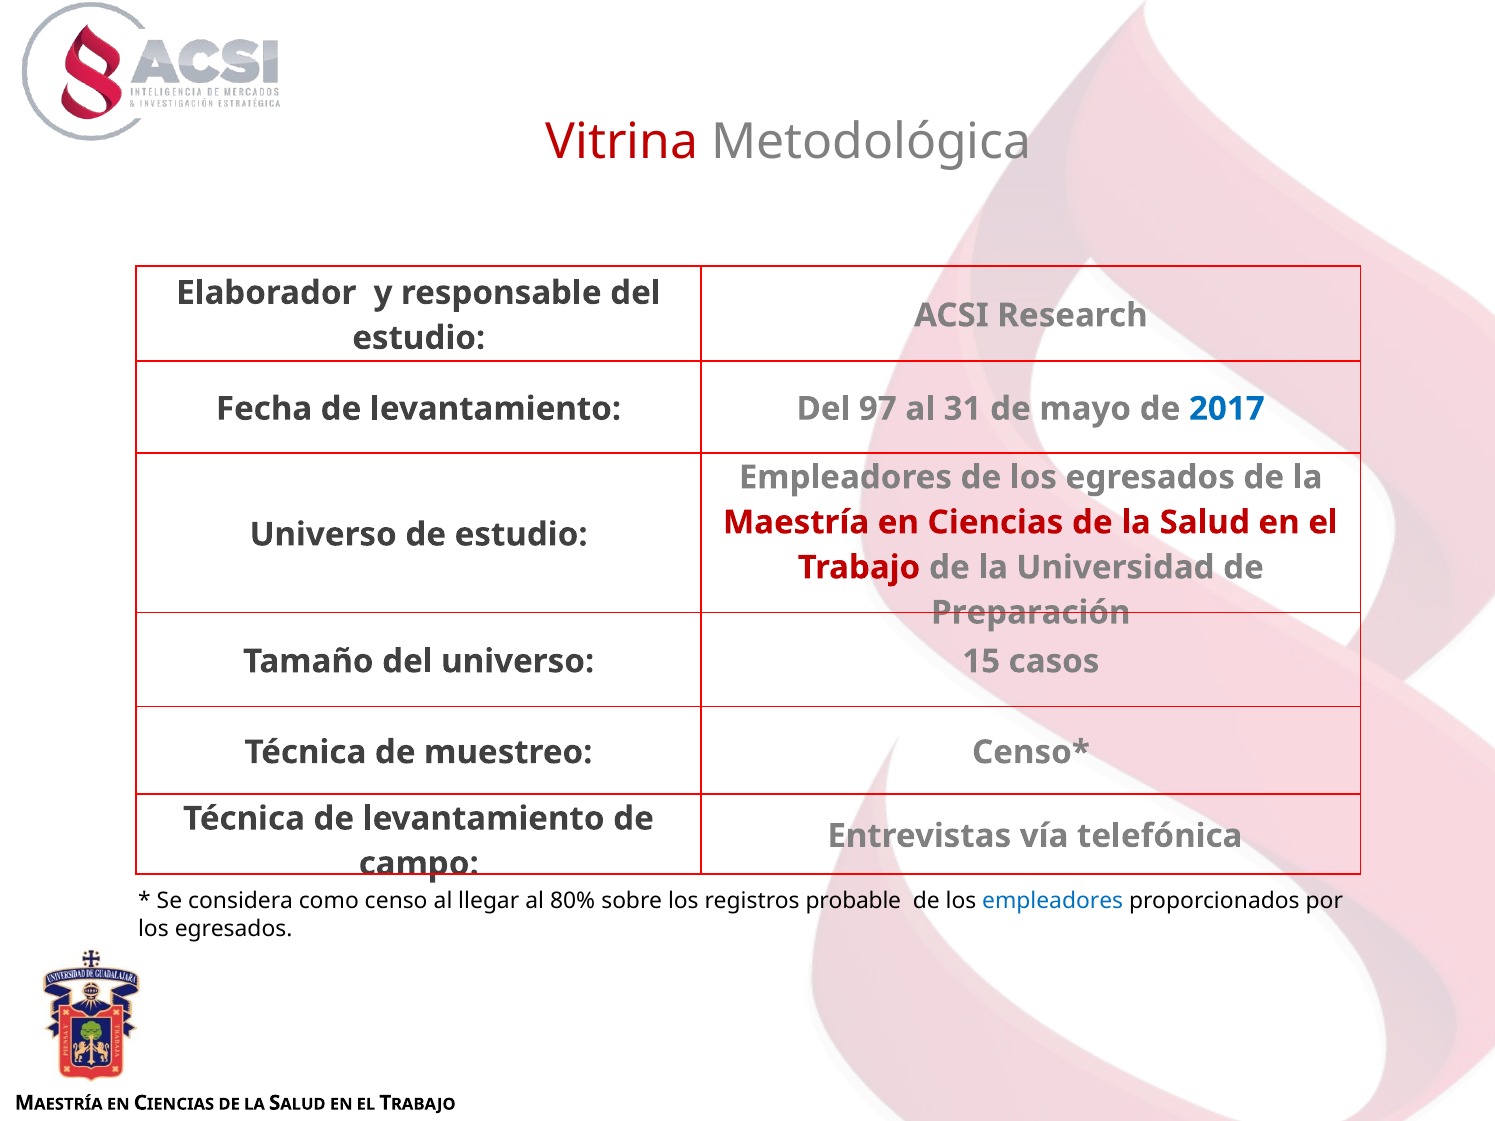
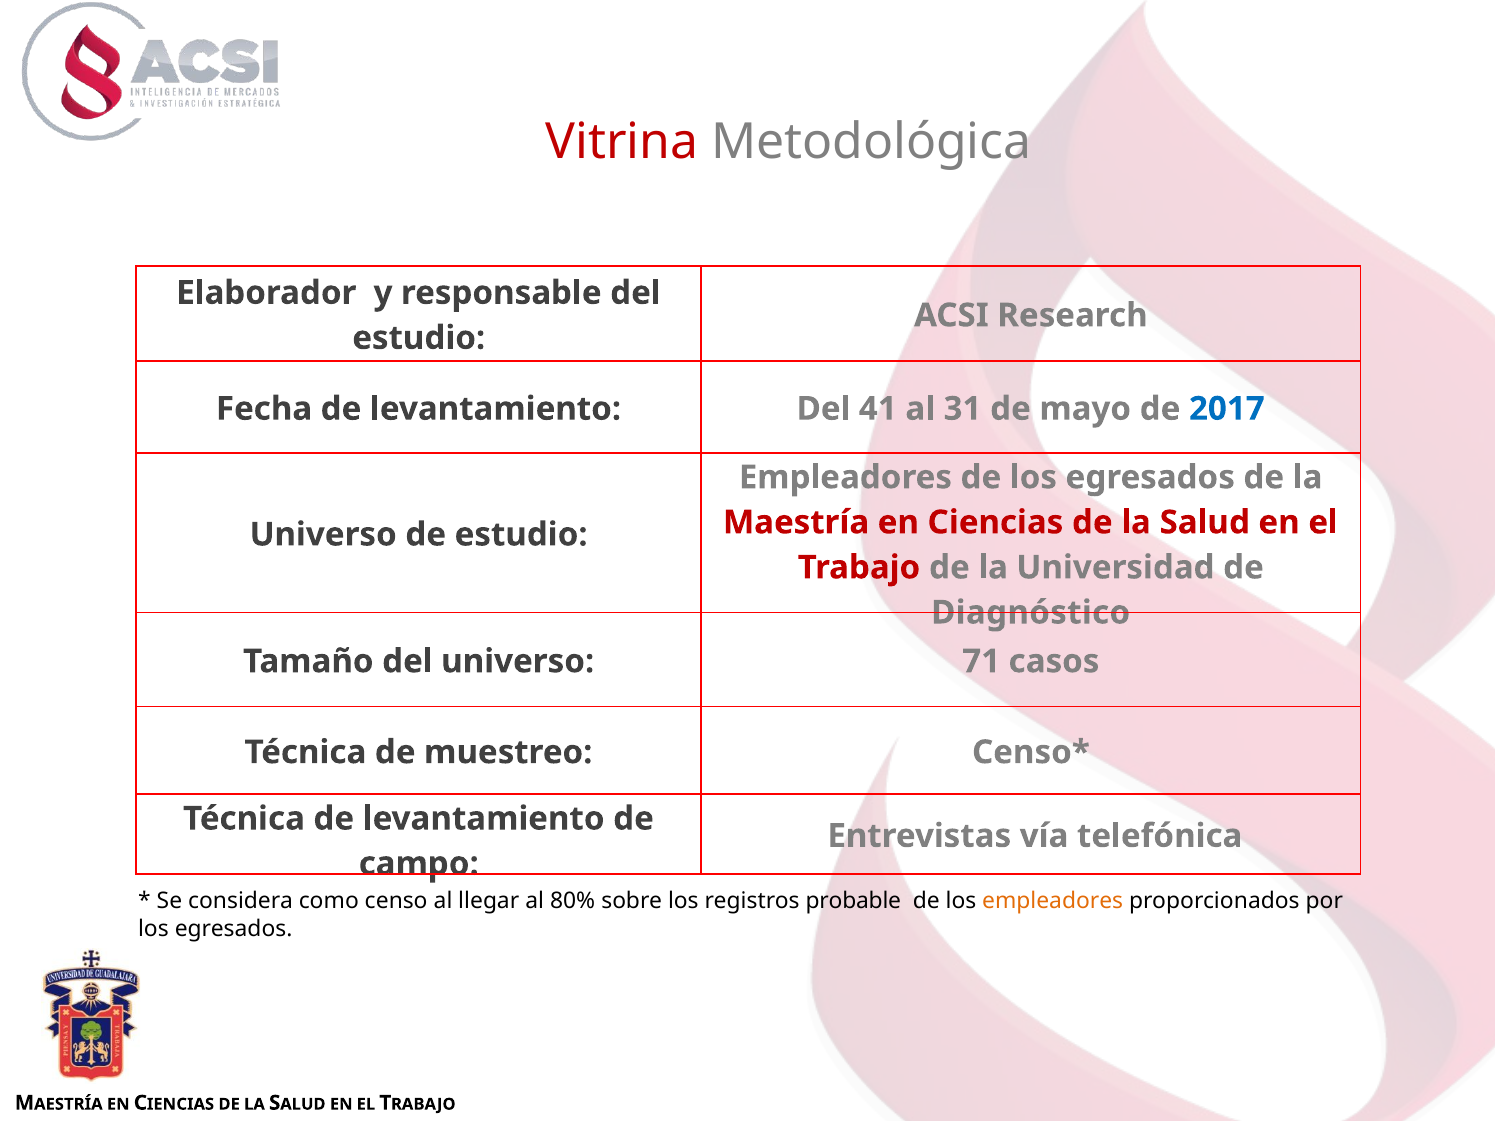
97: 97 -> 41
Preparación: Preparación -> Diagnóstico
15: 15 -> 71
empleadores at (1053, 901) colour: blue -> orange
